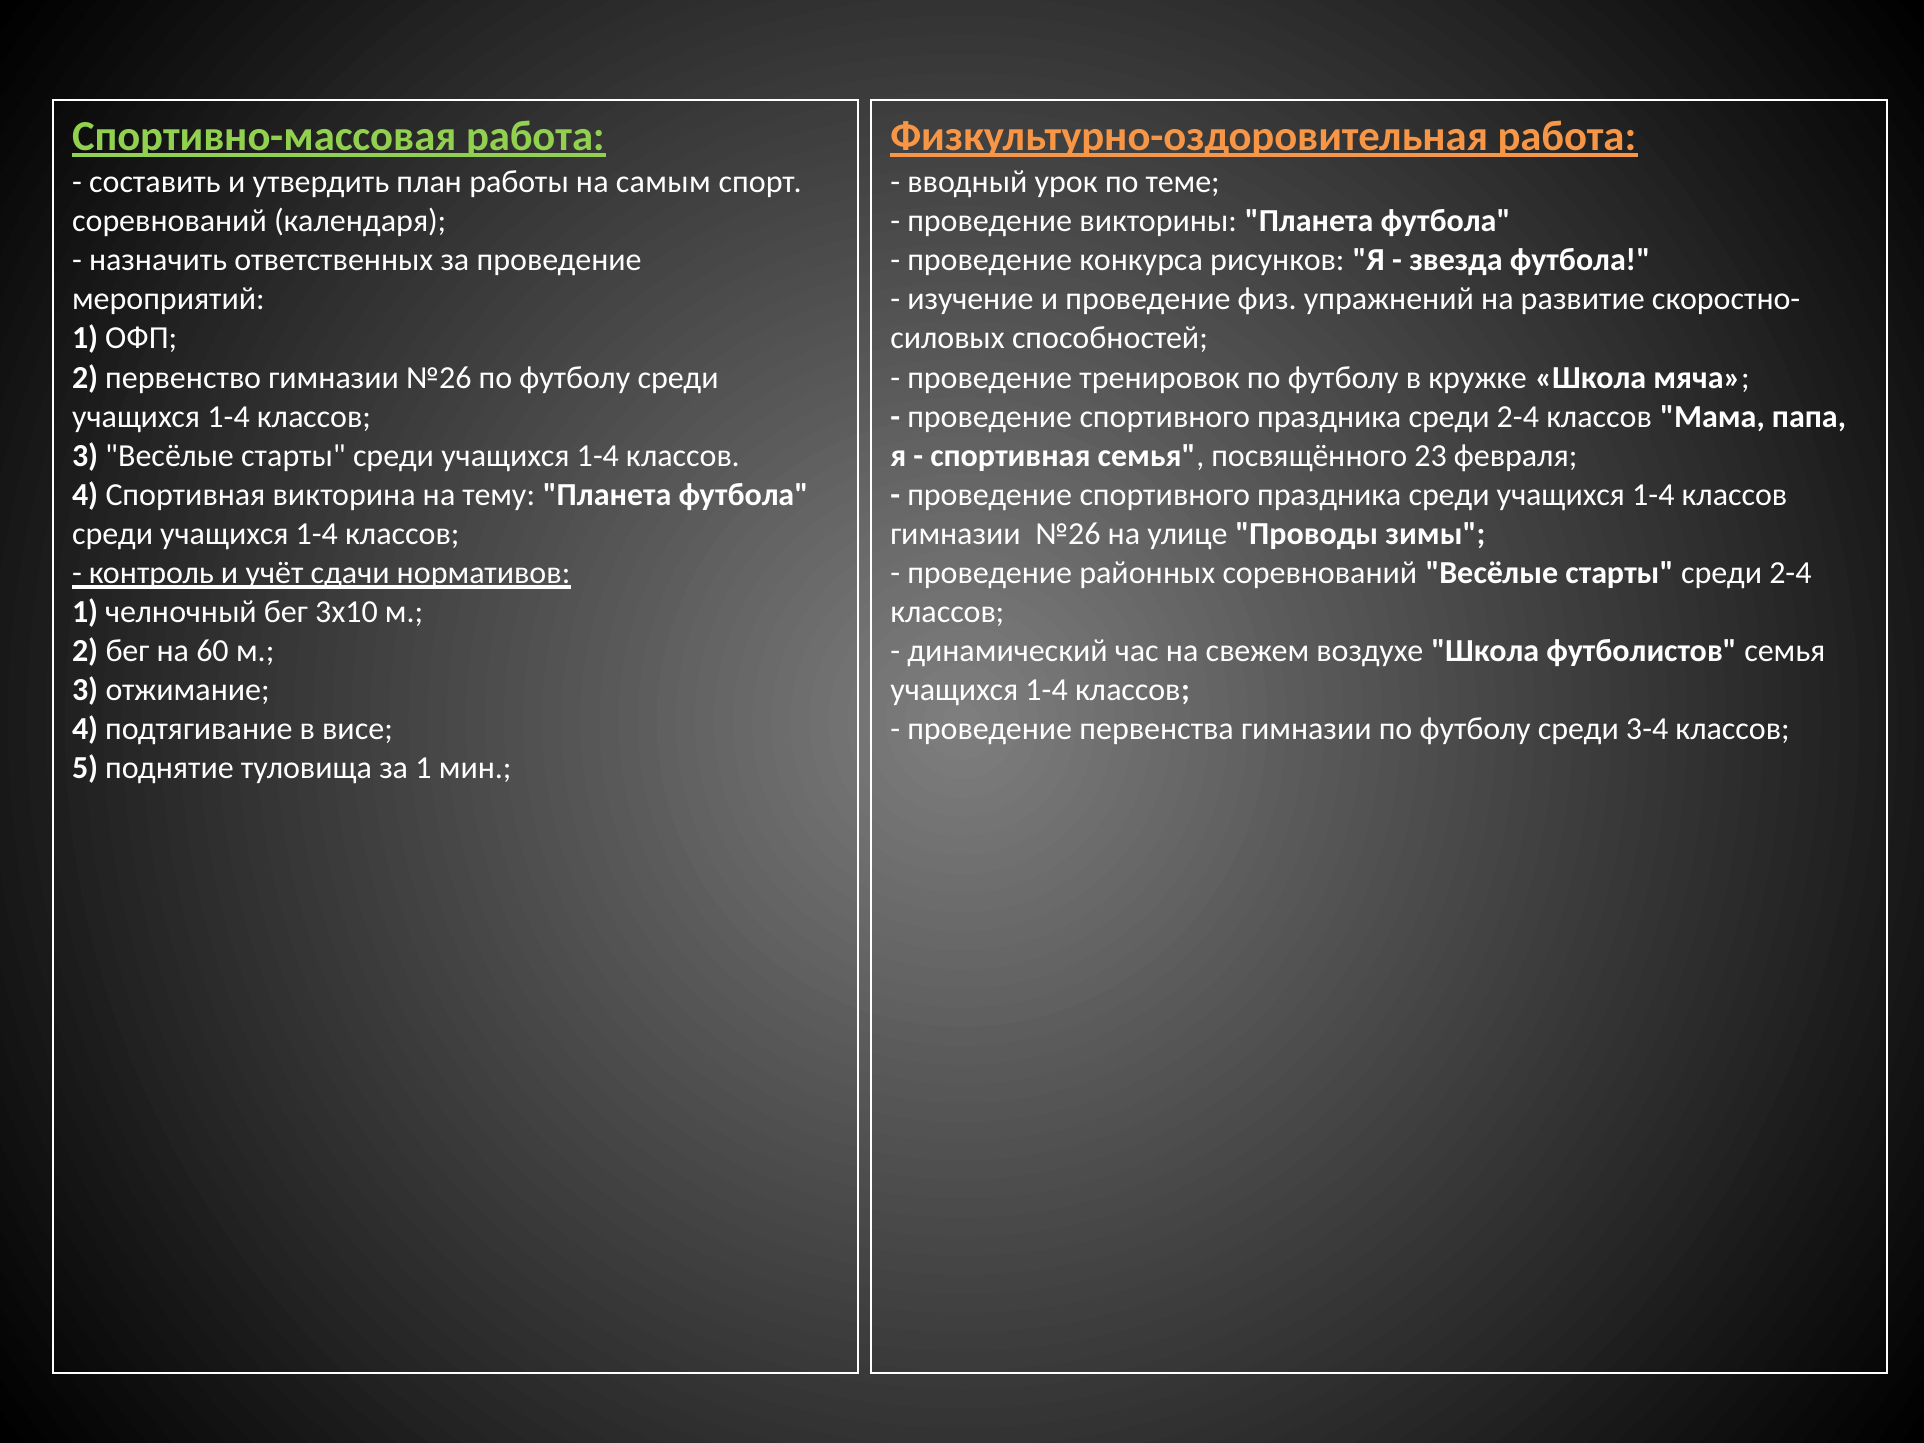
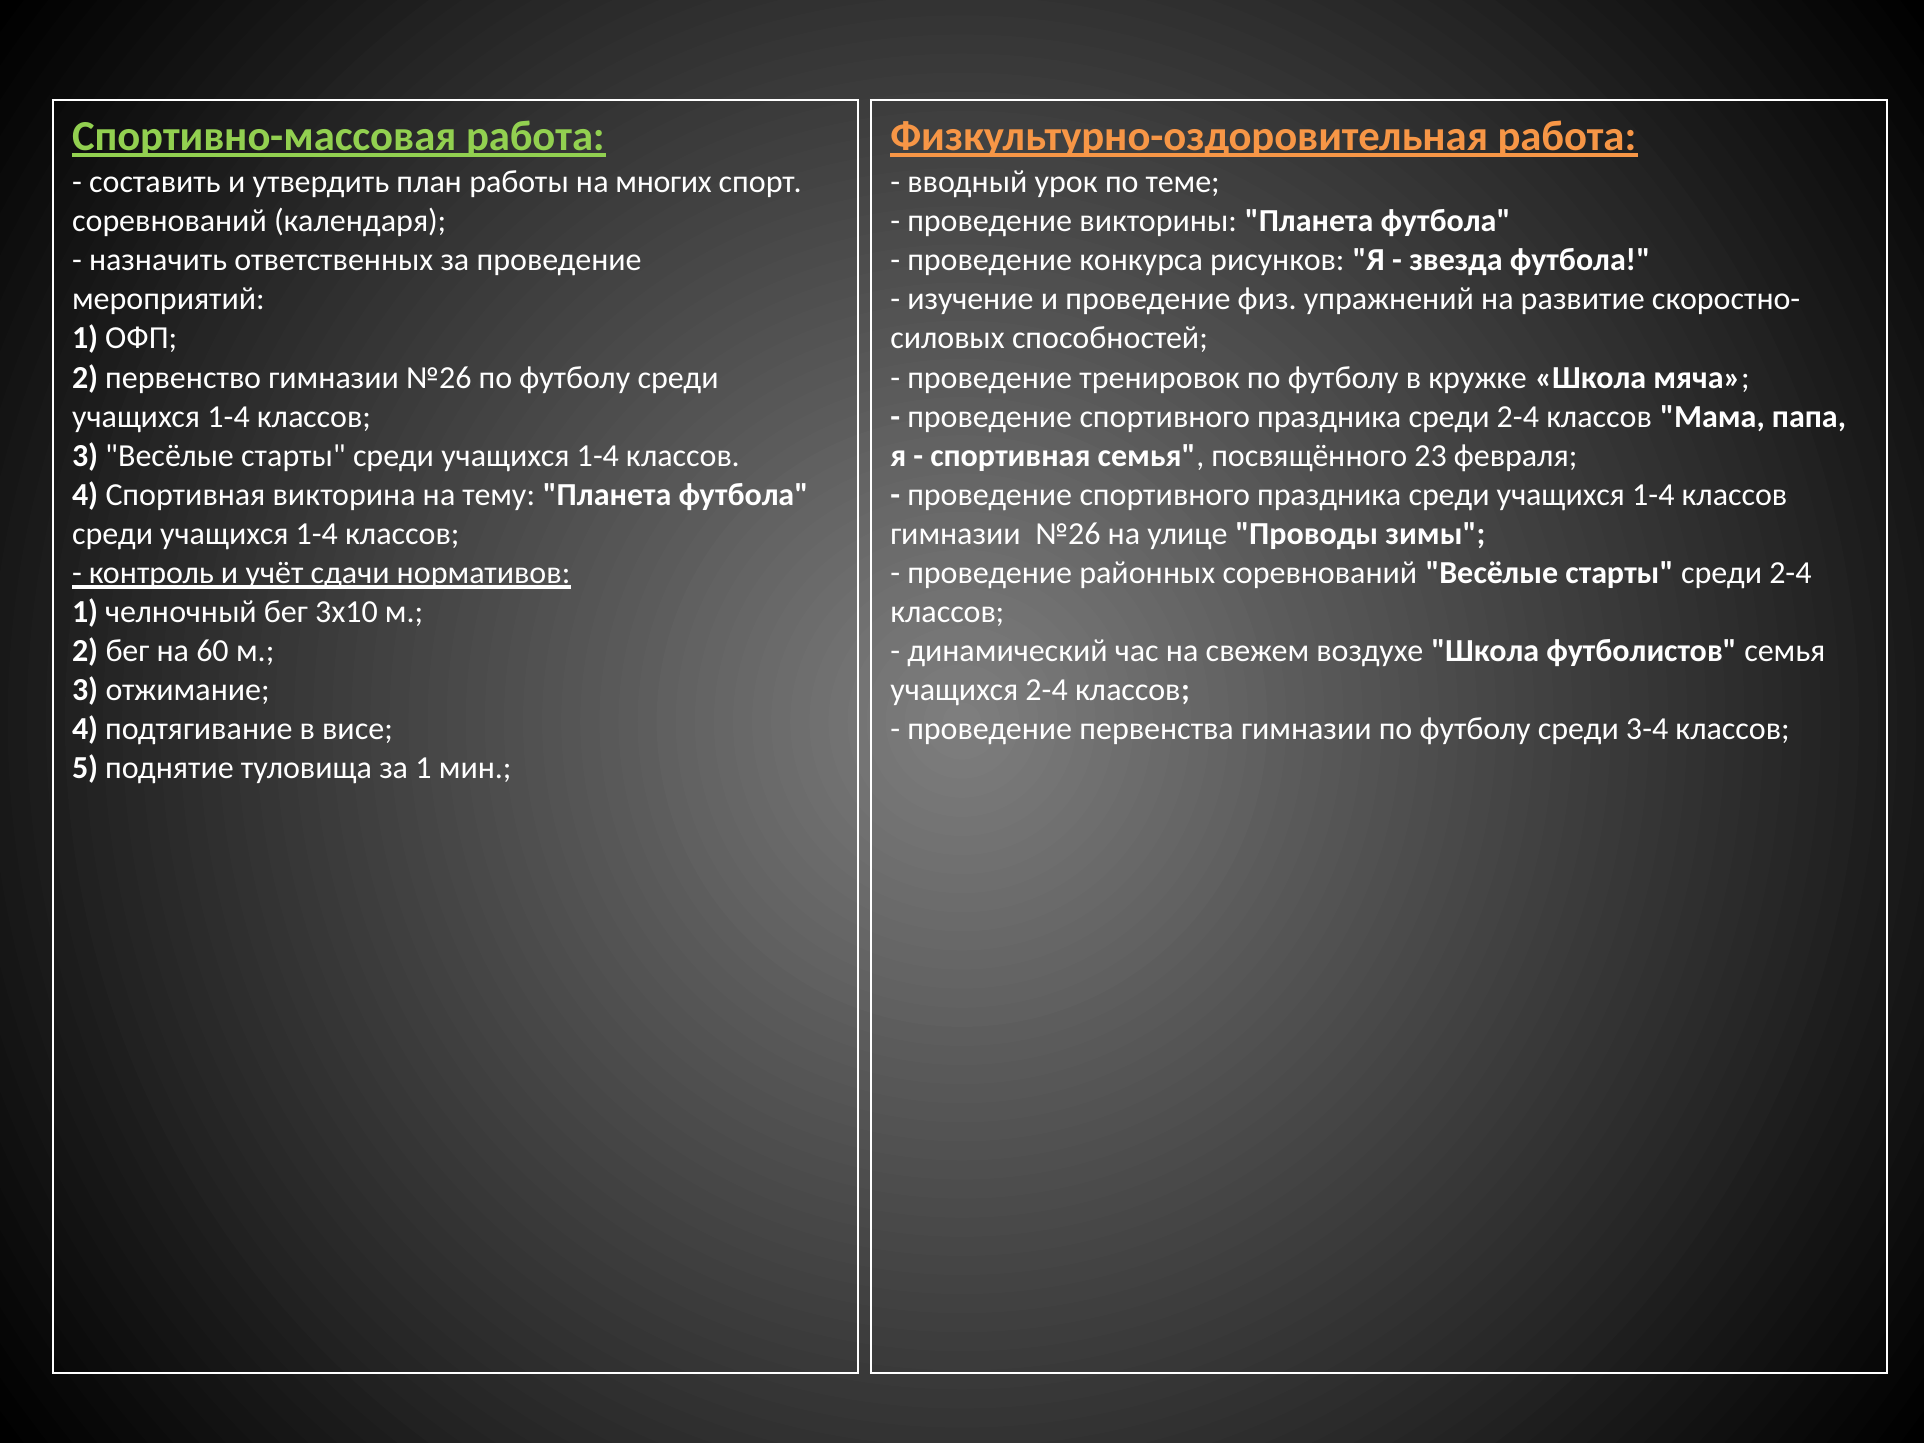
самым: самым -> многих
1-4 at (1047, 690): 1-4 -> 2-4
